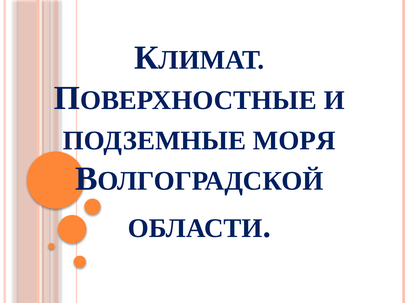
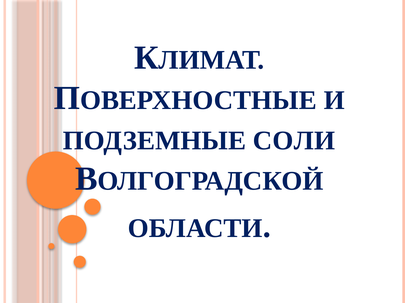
МОРЯ: МОРЯ -> СОЛИ
